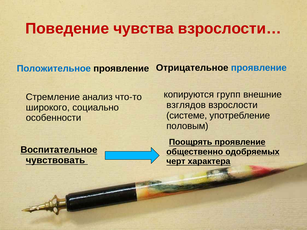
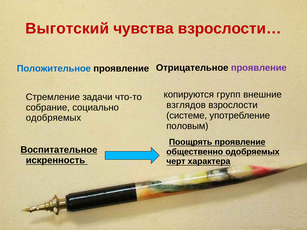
Поведение: Поведение -> Выготский
проявление at (259, 68) colour: blue -> purple
анализ: анализ -> задачи
широкого: широкого -> собрание
особенности at (54, 118): особенности -> одобряемых
чувствовать: чувствовать -> искренность
